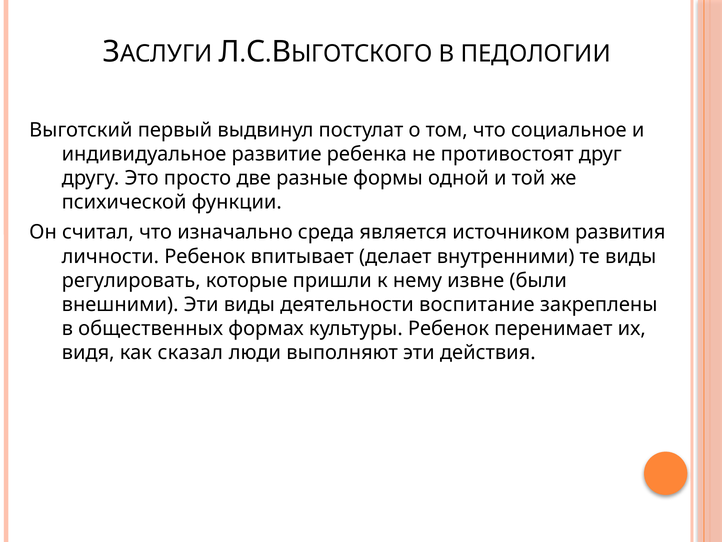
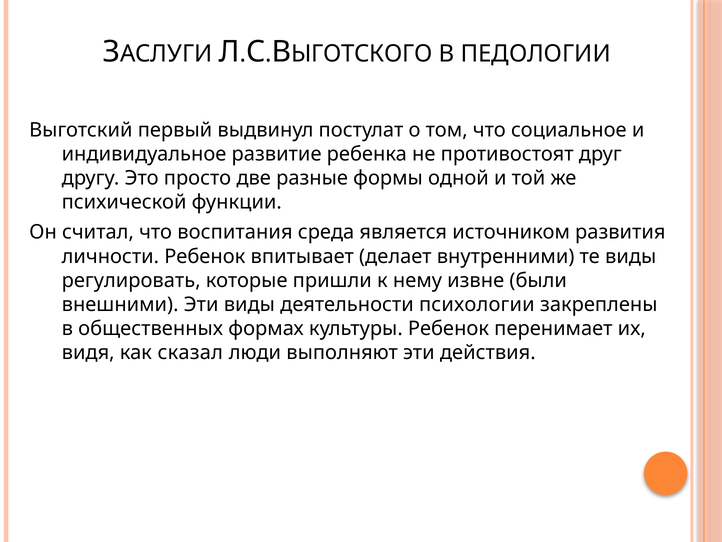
изначально: изначально -> воспитания
воспитание: воспитание -> психологии
